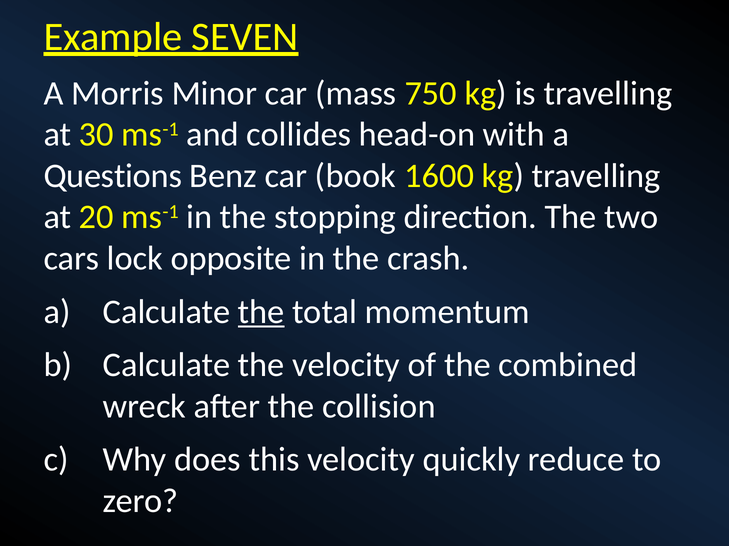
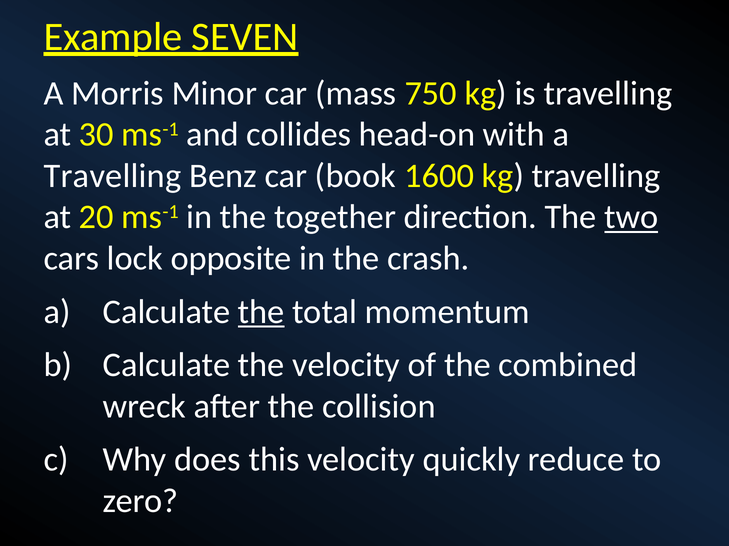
Questions at (113, 176): Questions -> Travelling
stopping: stopping -> together
two underline: none -> present
